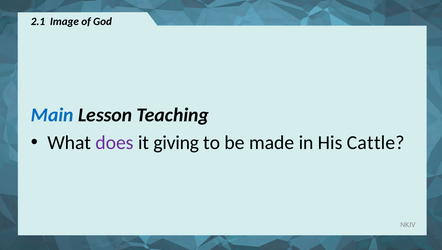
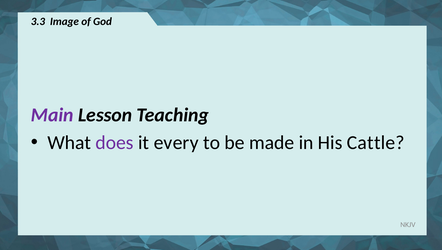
2.1: 2.1 -> 3.3
Main colour: blue -> purple
giving: giving -> every
